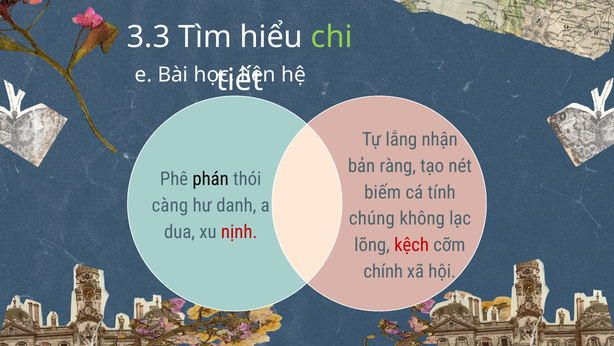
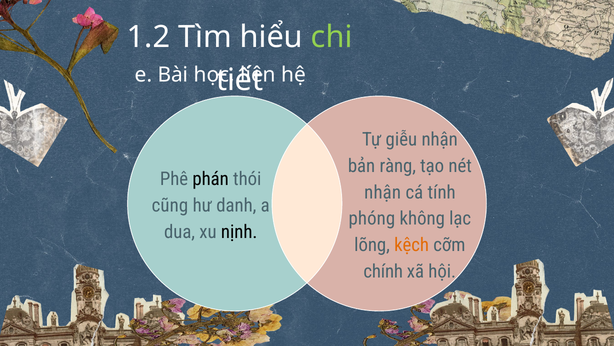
3.3: 3.3 -> 1.2
lắng: lắng -> giễu
biếm at (383, 192): biếm -> nhận
càng: càng -> cũng
chúng: chúng -> phóng
nịnh colour: red -> black
kệch colour: red -> orange
